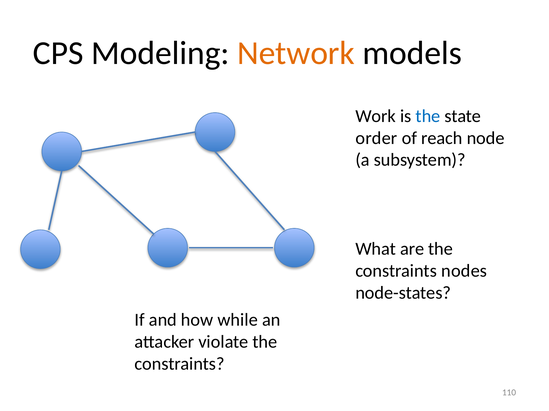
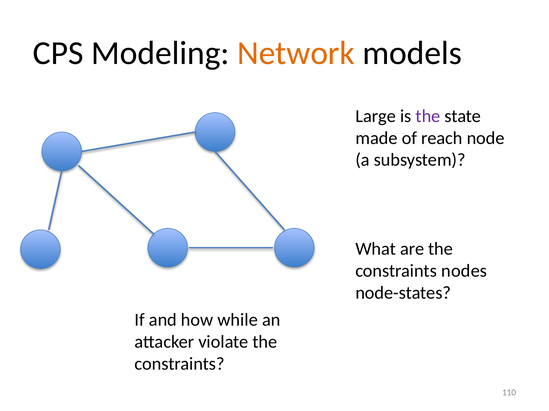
Work: Work -> Large
the at (428, 116) colour: blue -> purple
order: order -> made
